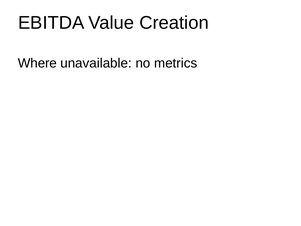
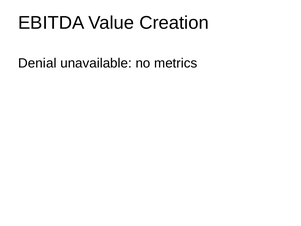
Where: Where -> Denial
